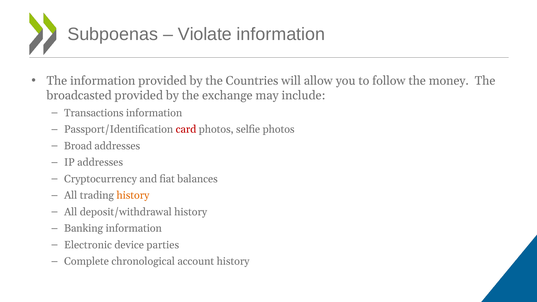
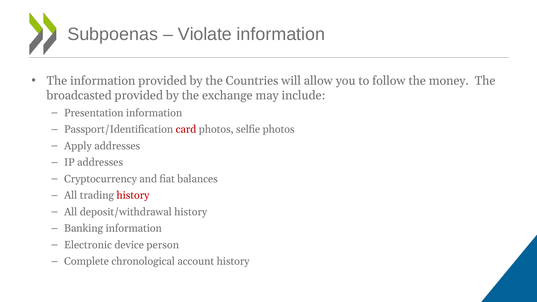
Transactions: Transactions -> Presentation
Broad: Broad -> Apply
history at (133, 195) colour: orange -> red
parties: parties -> person
